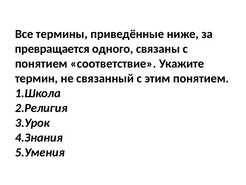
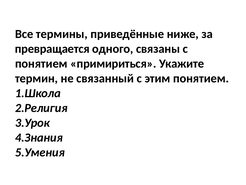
соответствие: соответствие -> примириться
